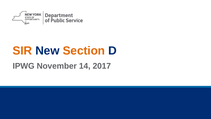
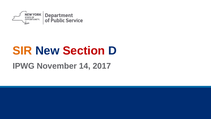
Section colour: orange -> red
